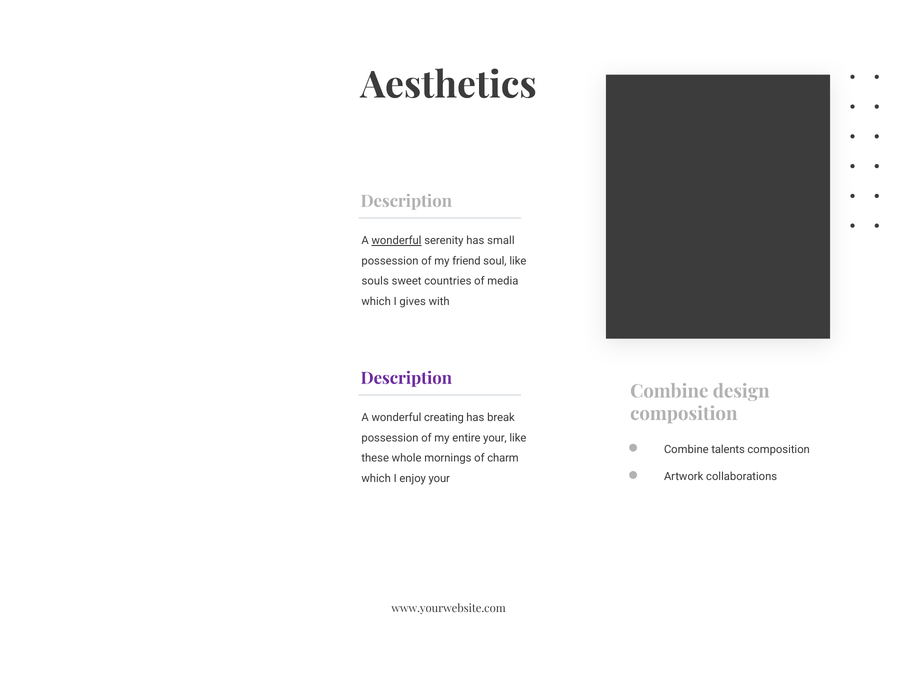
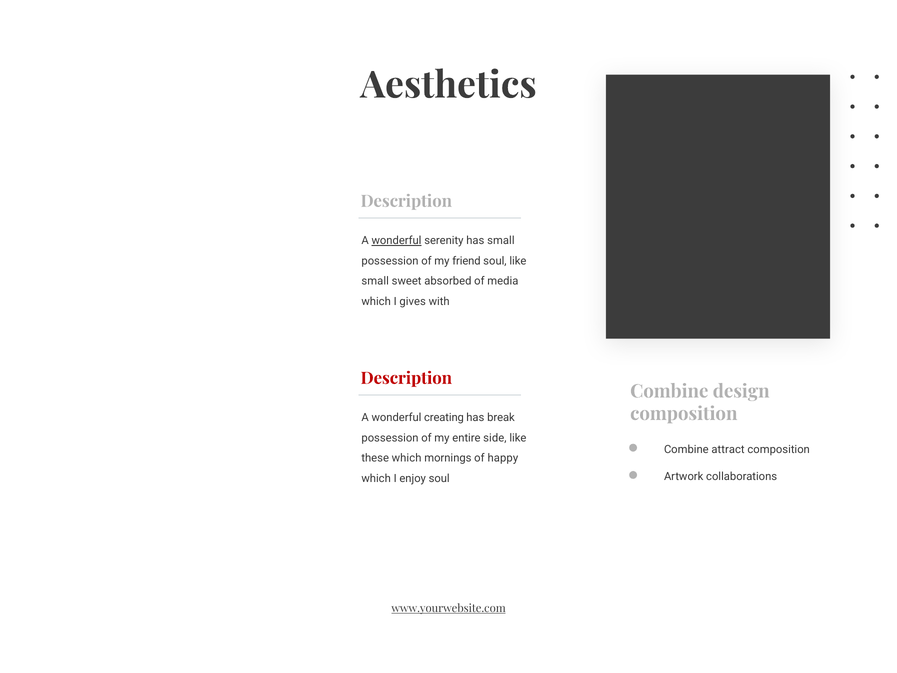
souls at (375, 281): souls -> small
countries: countries -> absorbed
Description at (406, 378) colour: purple -> red
entire your: your -> side
talents: talents -> attract
these whole: whole -> which
charm: charm -> happy
enjoy your: your -> soul
www.yourwebsite.com underline: none -> present
